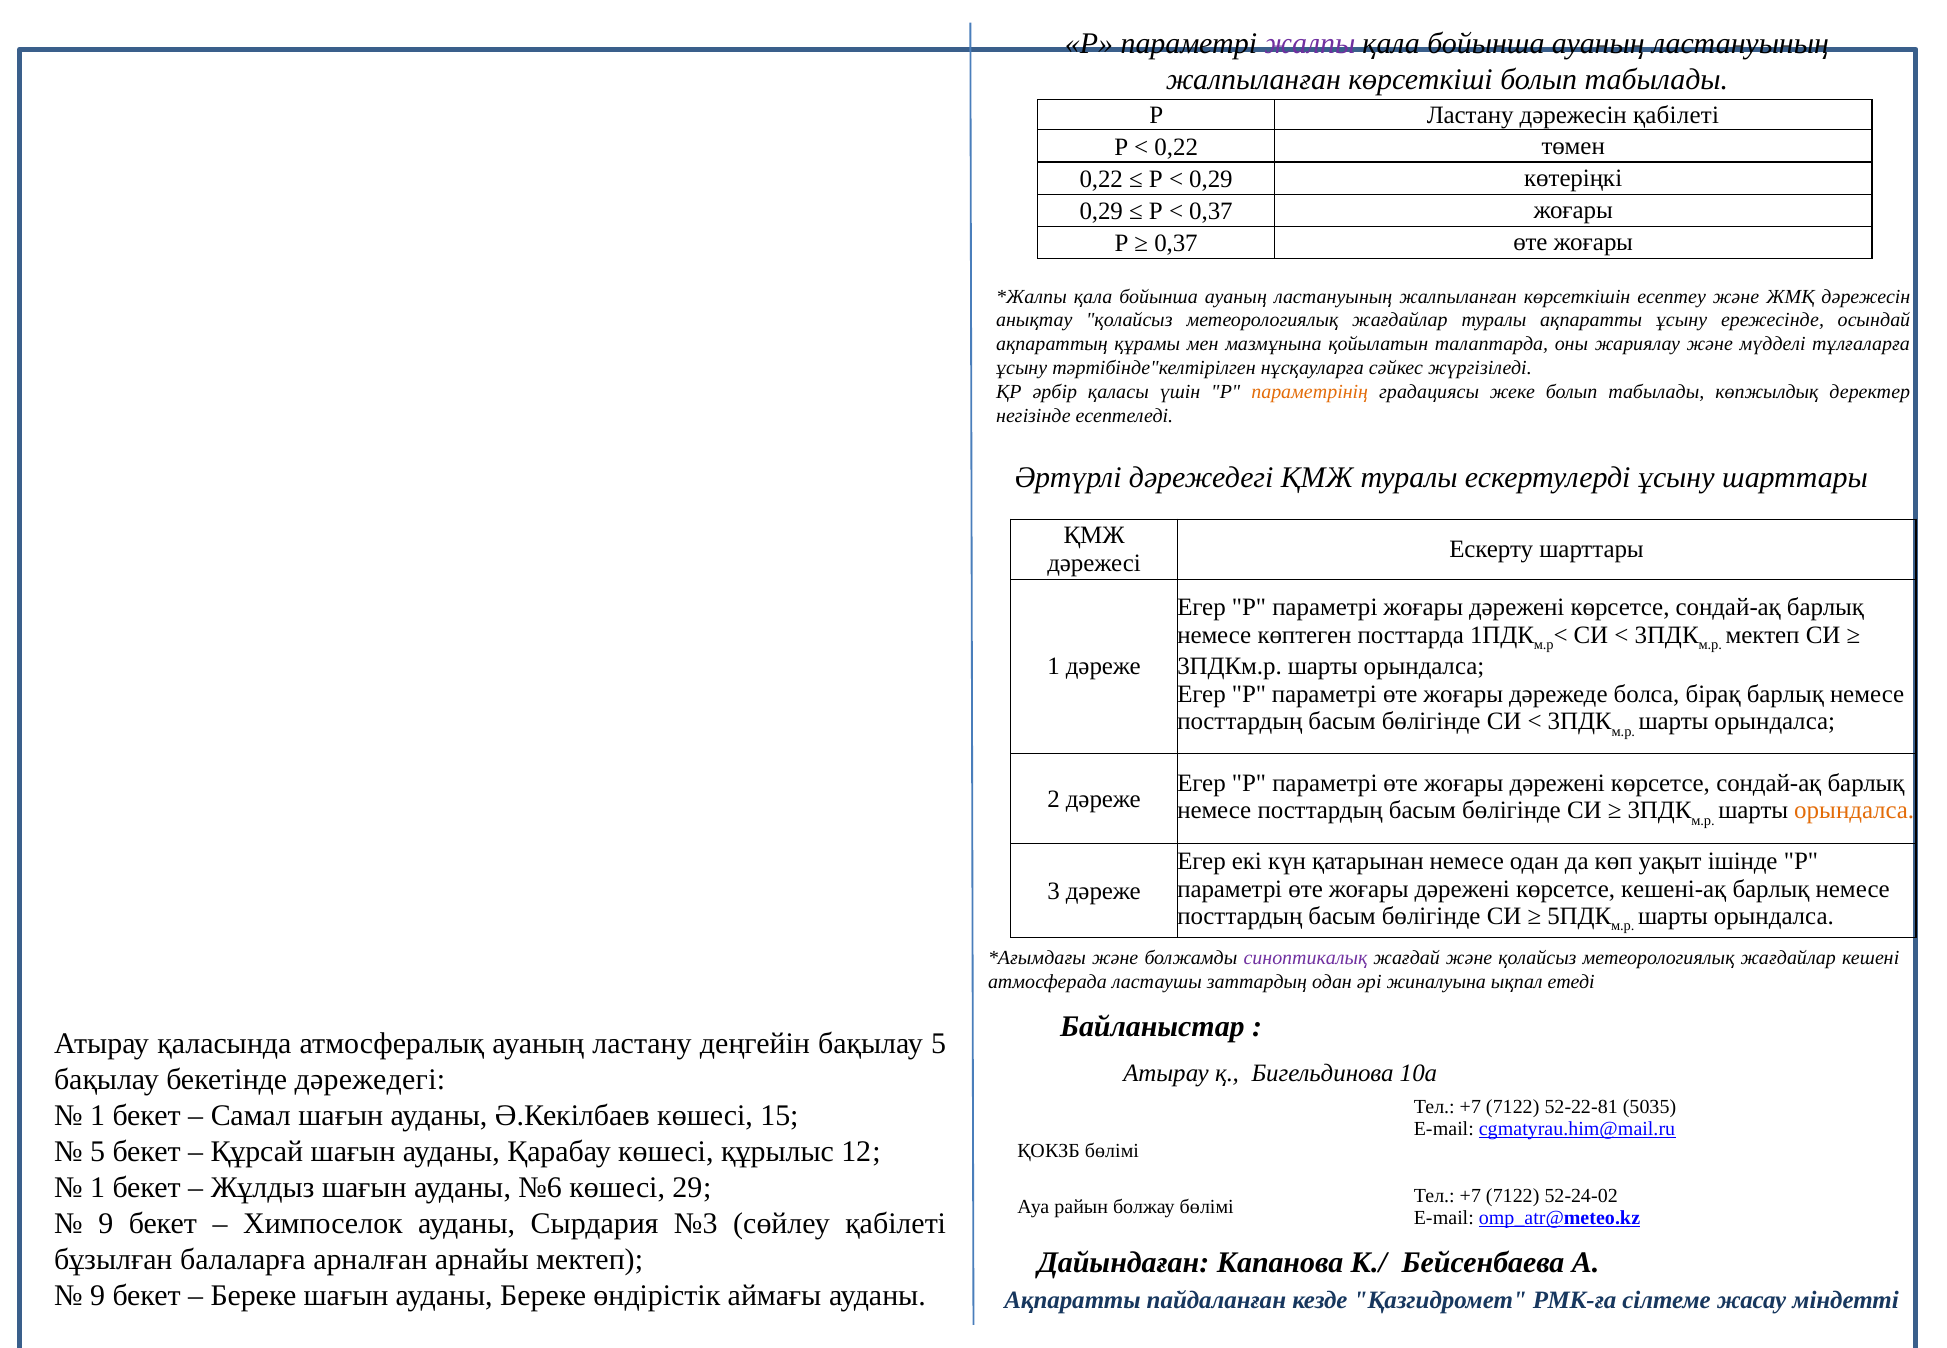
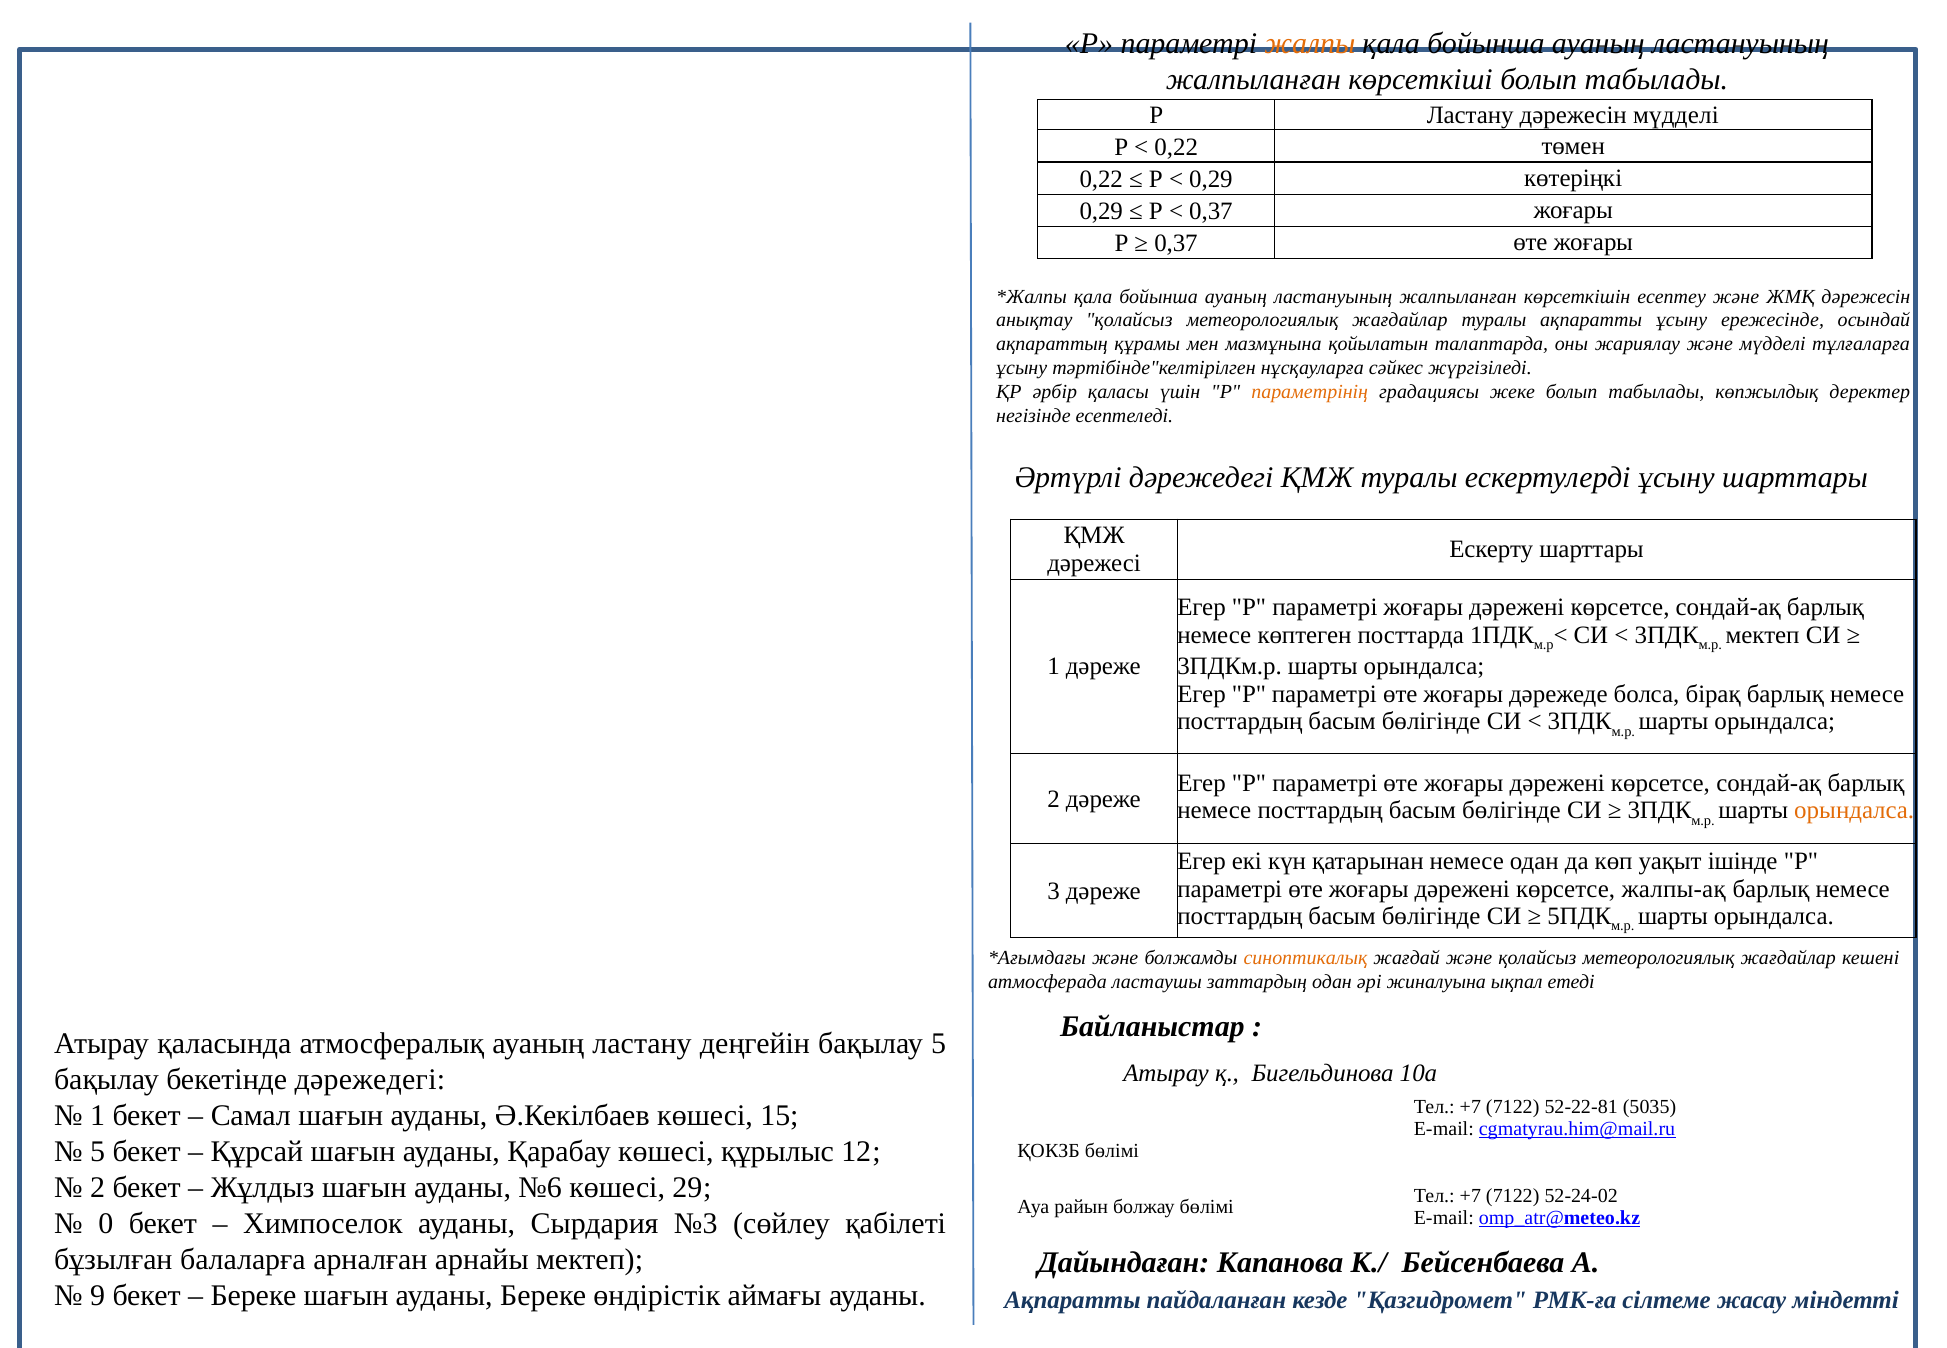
жалпы colour: purple -> orange
дәрежесін қабілеті: қабілеті -> мүдделі
кешені-ақ: кешені-ақ -> жалпы-ақ
синоптикалық colour: purple -> orange
1 at (98, 1187): 1 -> 2
9 at (106, 1223): 9 -> 0
